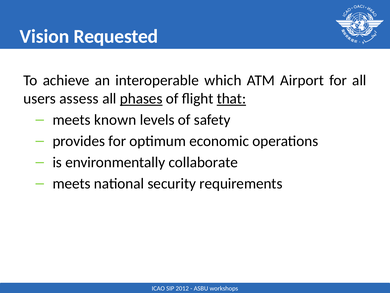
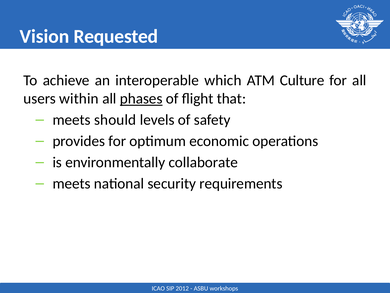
Airport: Airport -> Culture
assess: assess -> within
that underline: present -> none
known: known -> should
